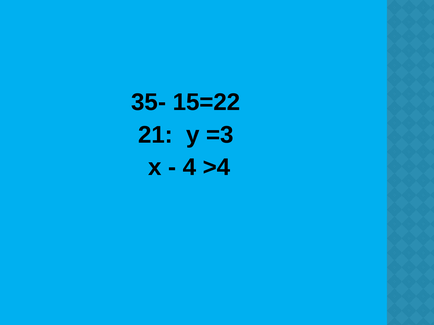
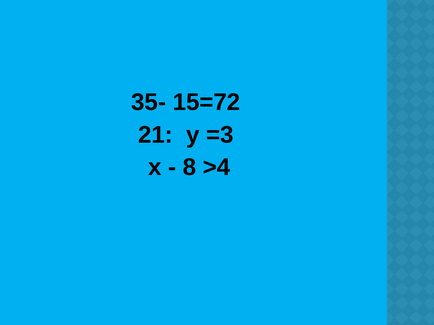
15=22: 15=22 -> 15=72
4: 4 -> 8
